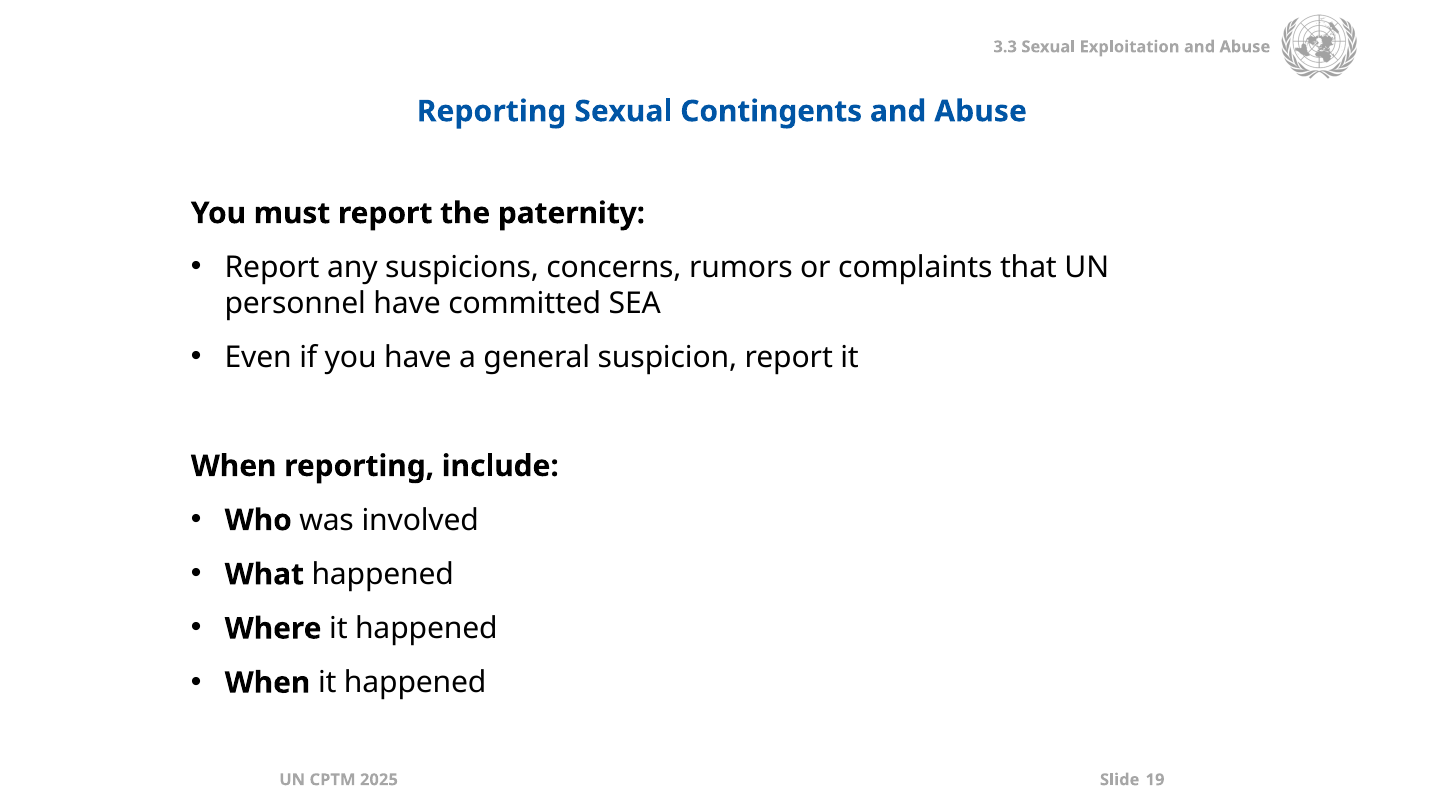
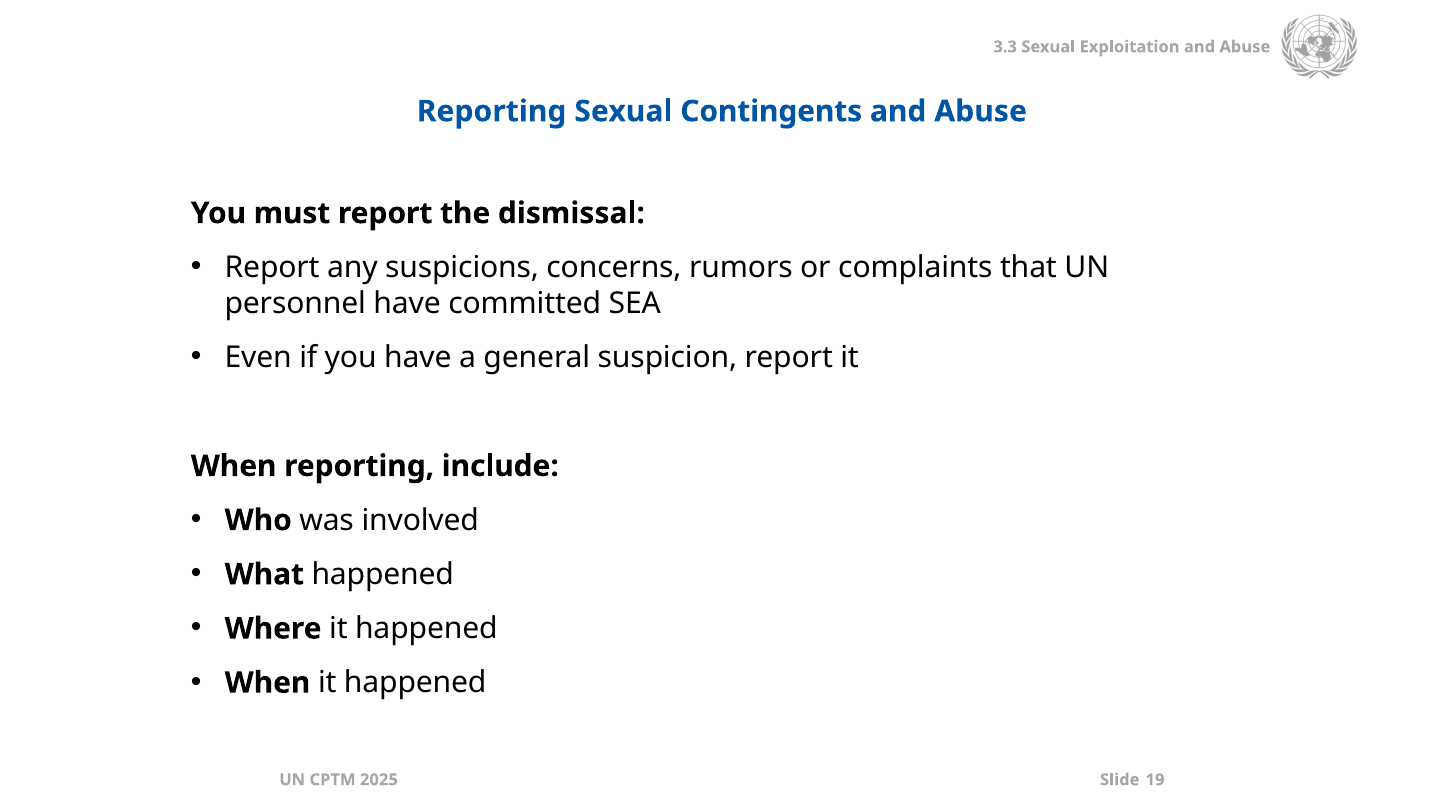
paternity: paternity -> dismissal
